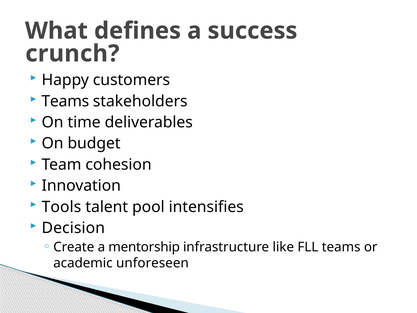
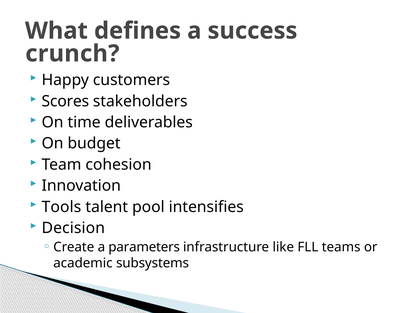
Teams at (65, 101): Teams -> Scores
mentorship: mentorship -> parameters
unforeseen: unforeseen -> subsystems
